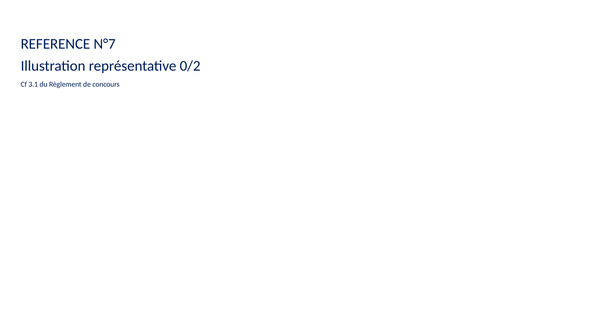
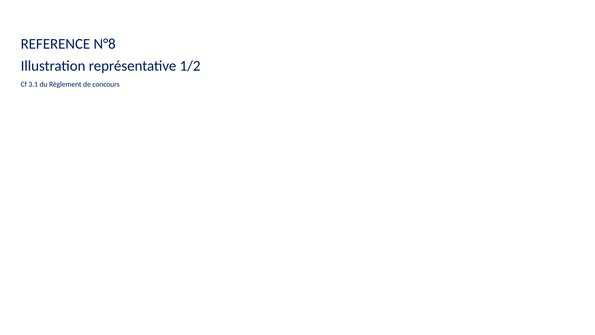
N°7: N°7 -> N°8
0/2: 0/2 -> 1/2
